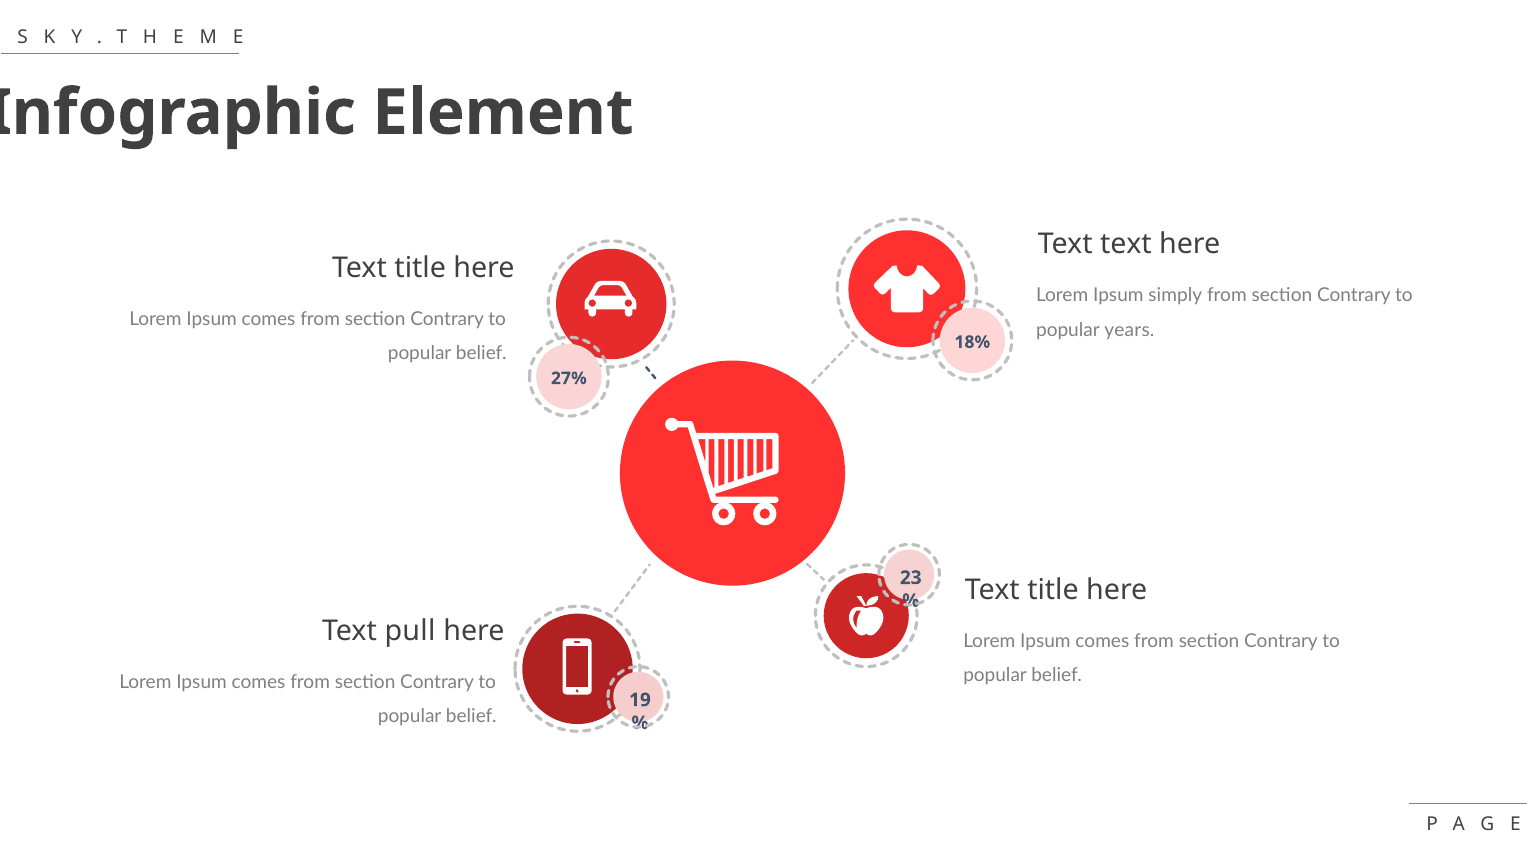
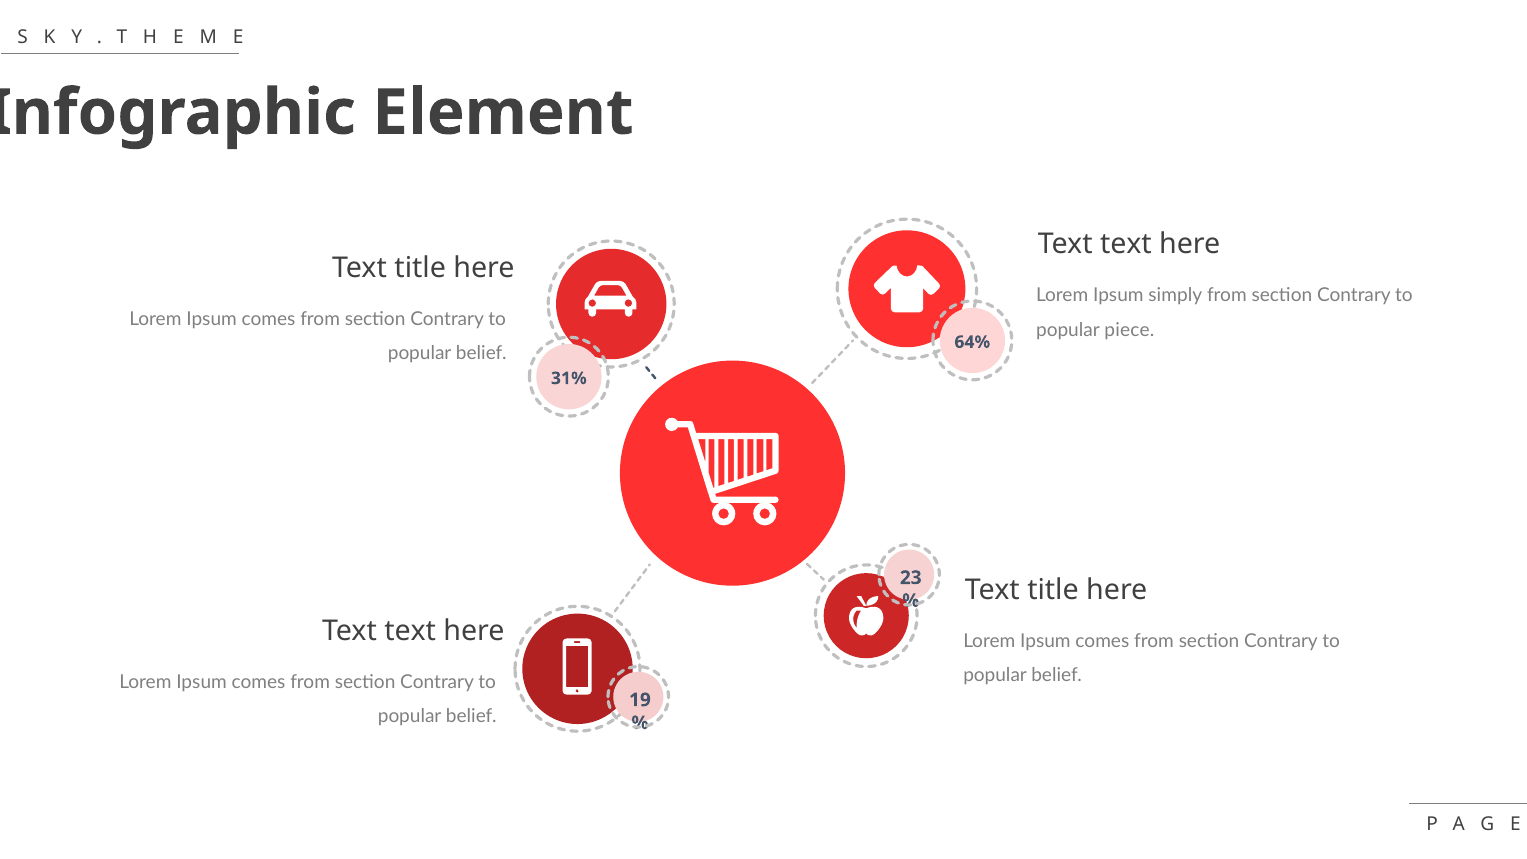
years: years -> piece
18%: 18% -> 64%
27%: 27% -> 31%
pull at (410, 631): pull -> text
